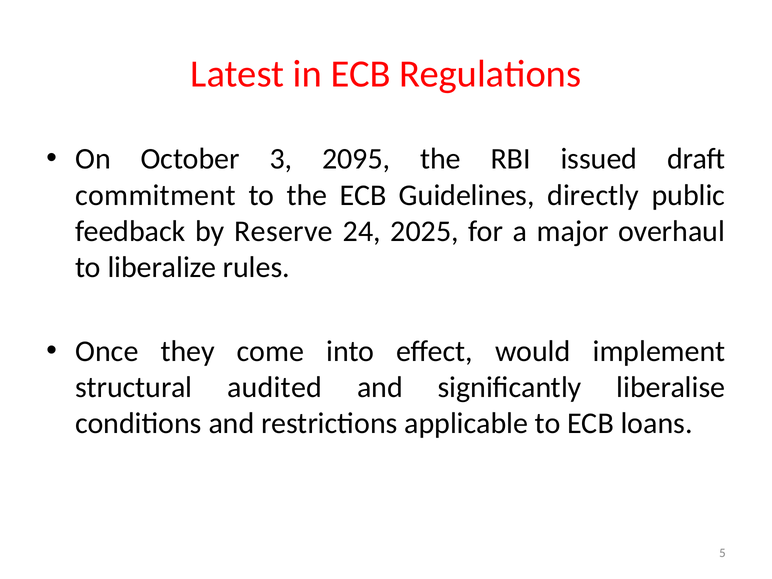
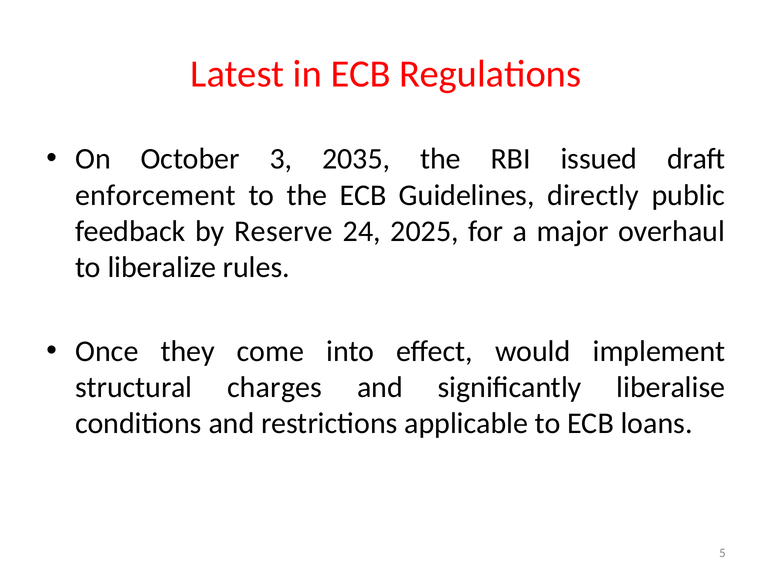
2095: 2095 -> 2035
commitment: commitment -> enforcement
audited: audited -> charges
